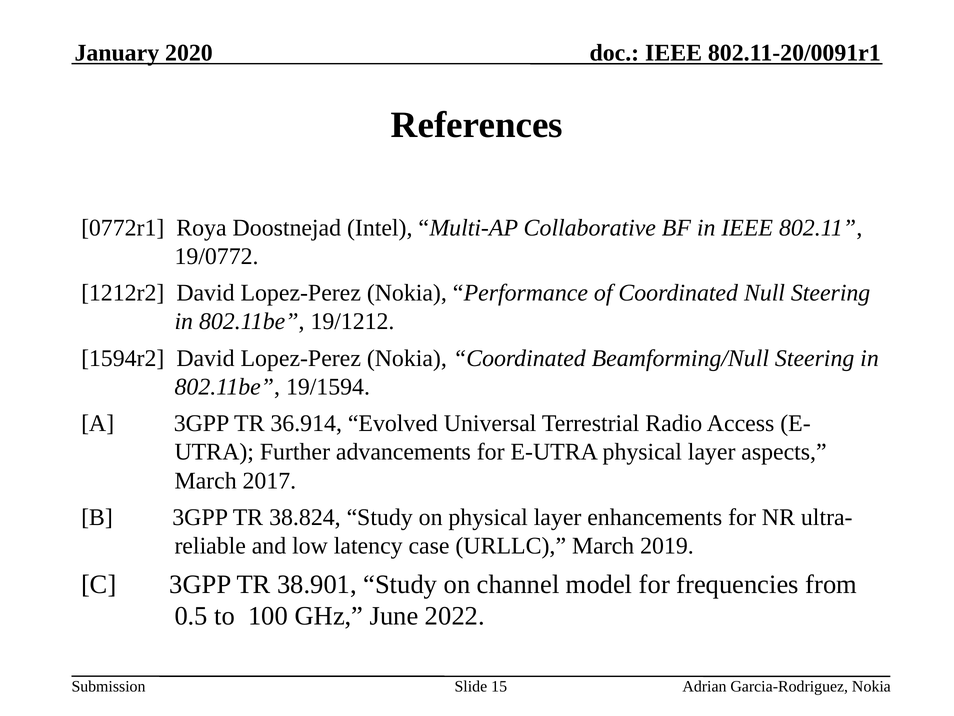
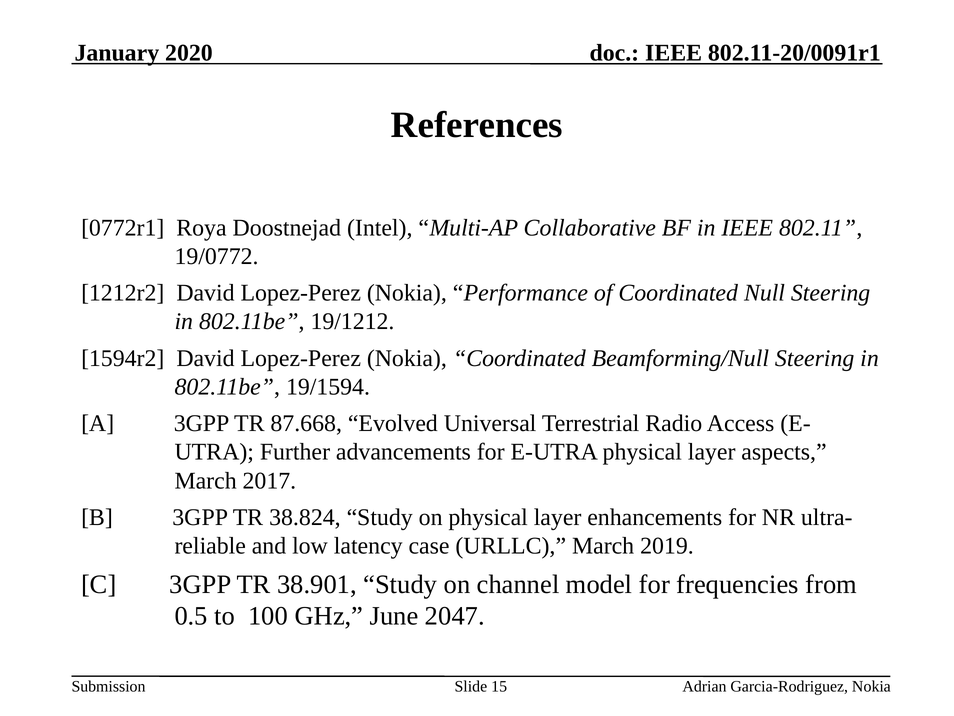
36.914: 36.914 -> 87.668
2022: 2022 -> 2047
